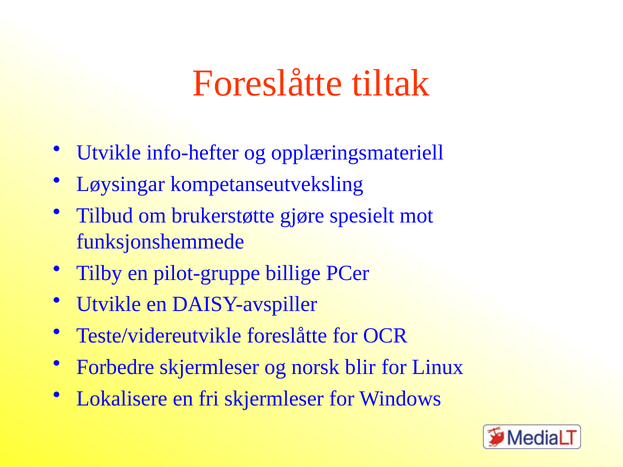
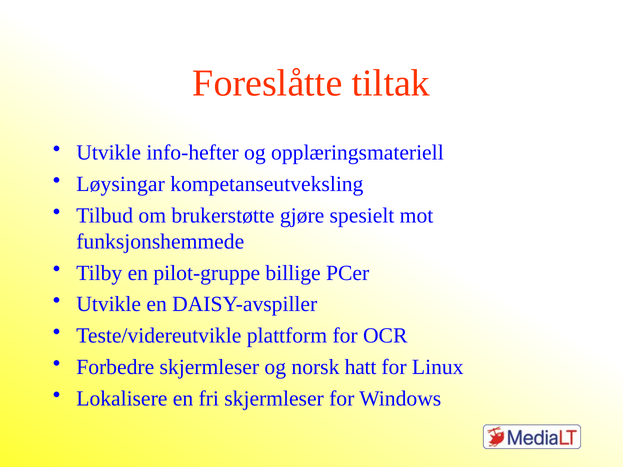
Teste/videreutvikle foreslåtte: foreslåtte -> plattform
blir: blir -> hatt
